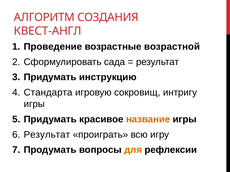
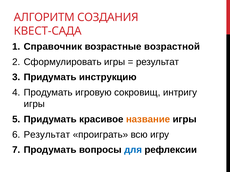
КВЕСТ-АНГЛ: КВЕСТ-АНГЛ -> КВЕСТ-САДА
Проведение: Проведение -> Справочник
Сформулировать сада: сада -> игры
Стандарта at (48, 93): Стандарта -> Продумать
для colour: orange -> blue
